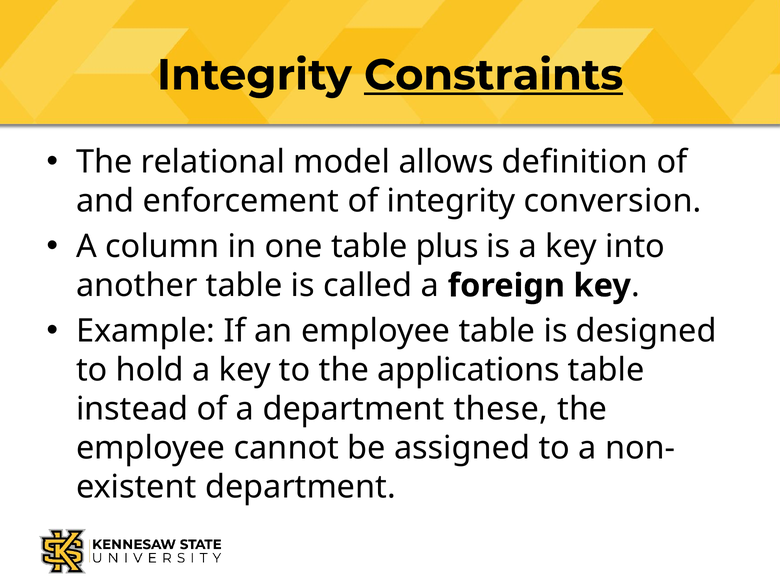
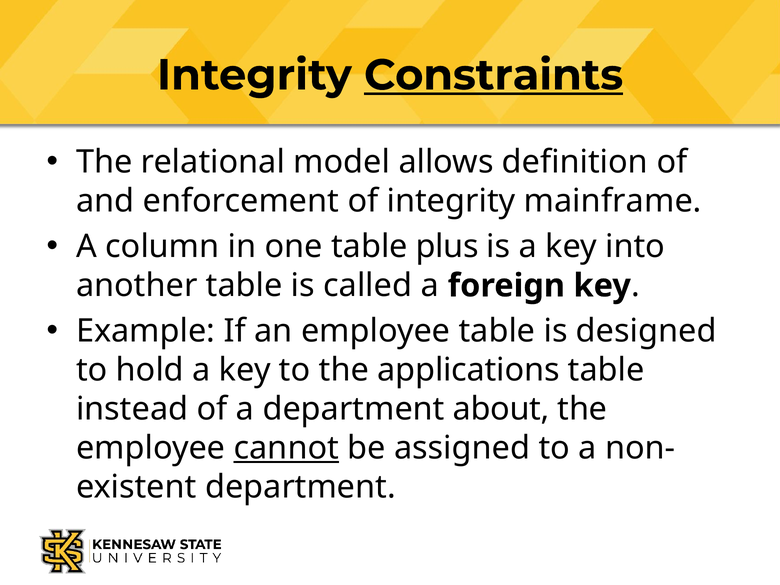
conversion: conversion -> mainframe
these: these -> about
cannot underline: none -> present
